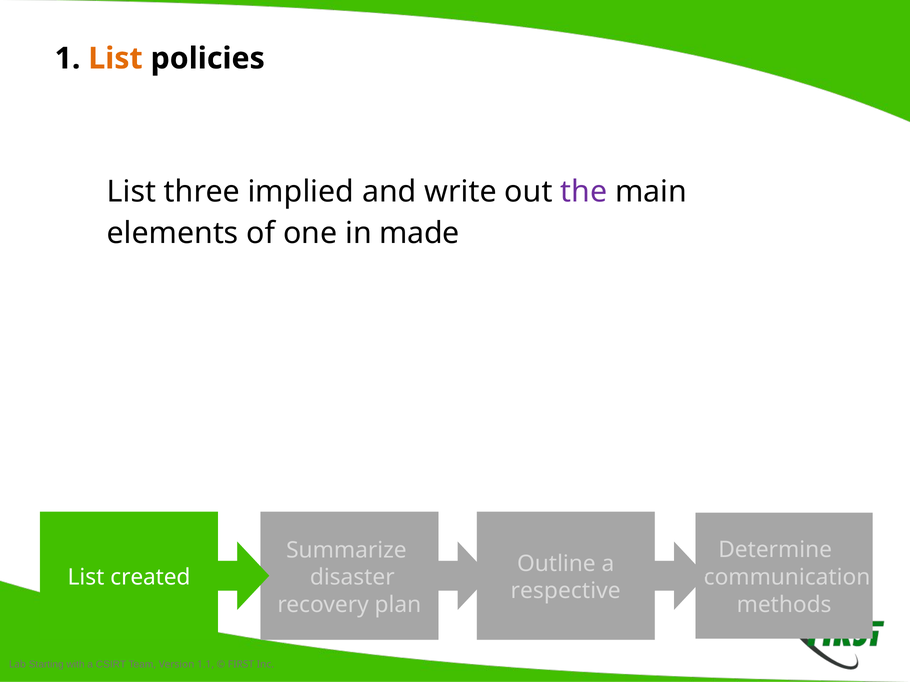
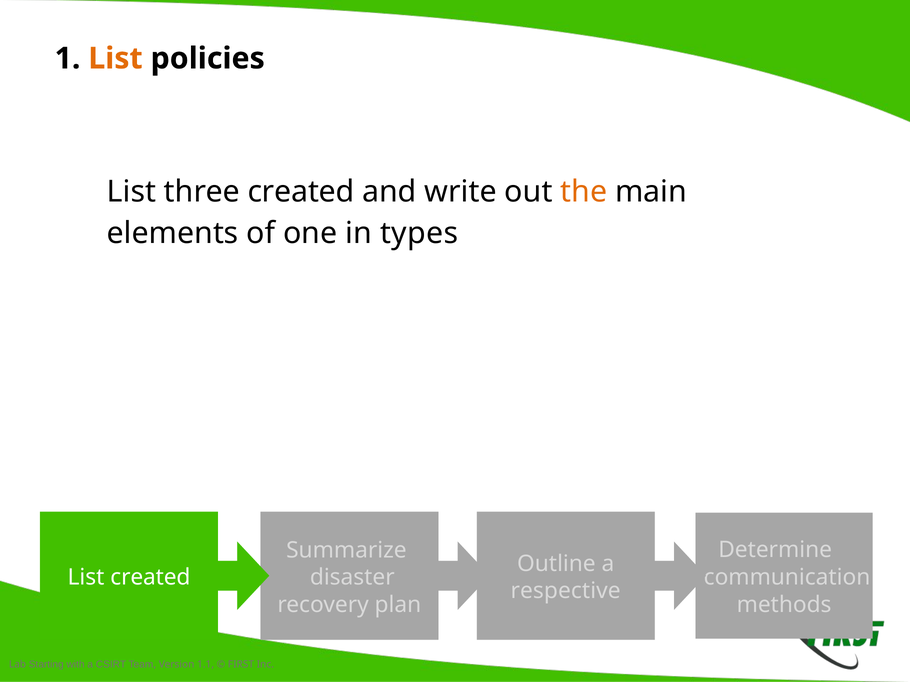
three implied: implied -> created
the colour: purple -> orange
made: made -> types
